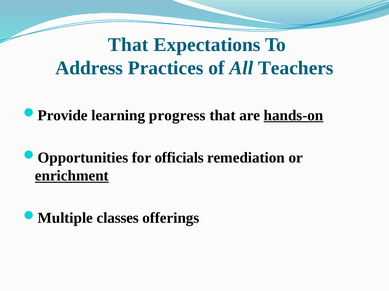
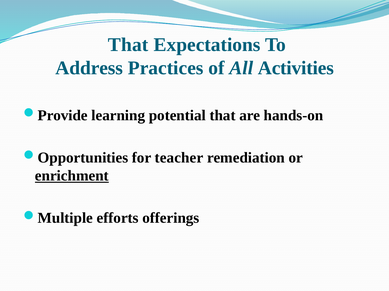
Teachers: Teachers -> Activities
progress: progress -> potential
hands-on underline: present -> none
officials: officials -> teacher
classes: classes -> efforts
